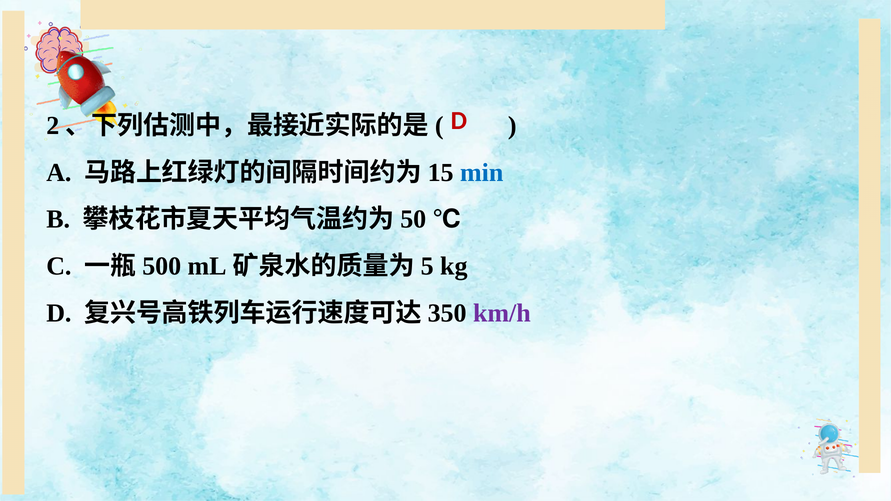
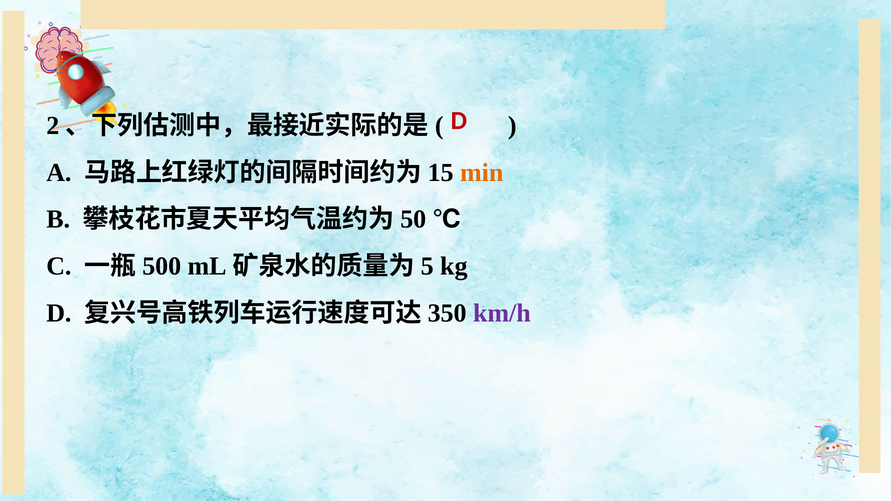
min colour: blue -> orange
